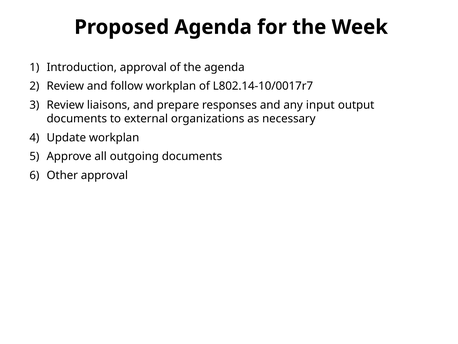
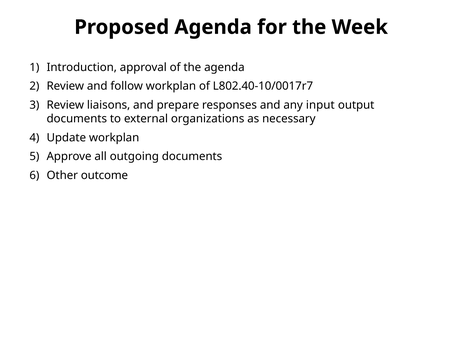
L802.14-10/0017r7: L802.14-10/0017r7 -> L802.40-10/0017r7
Other approval: approval -> outcome
